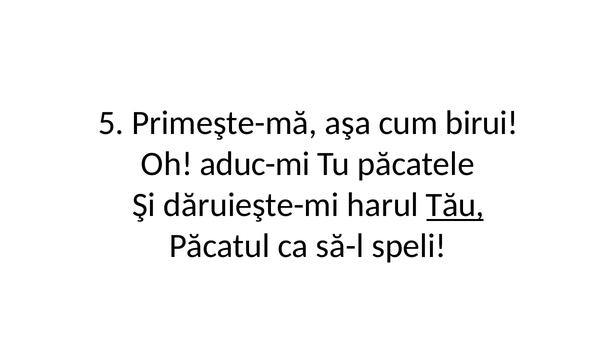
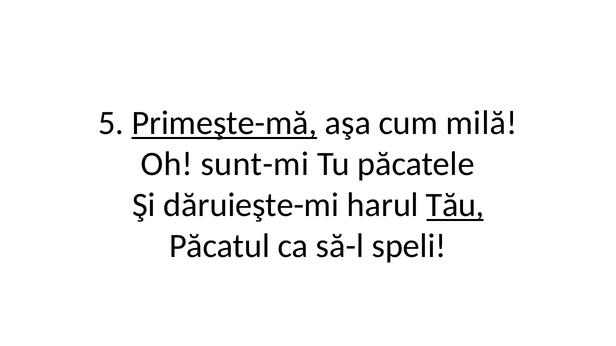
Primeşte-mă underline: none -> present
birui: birui -> milă
aduc-mi: aduc-mi -> sunt-mi
